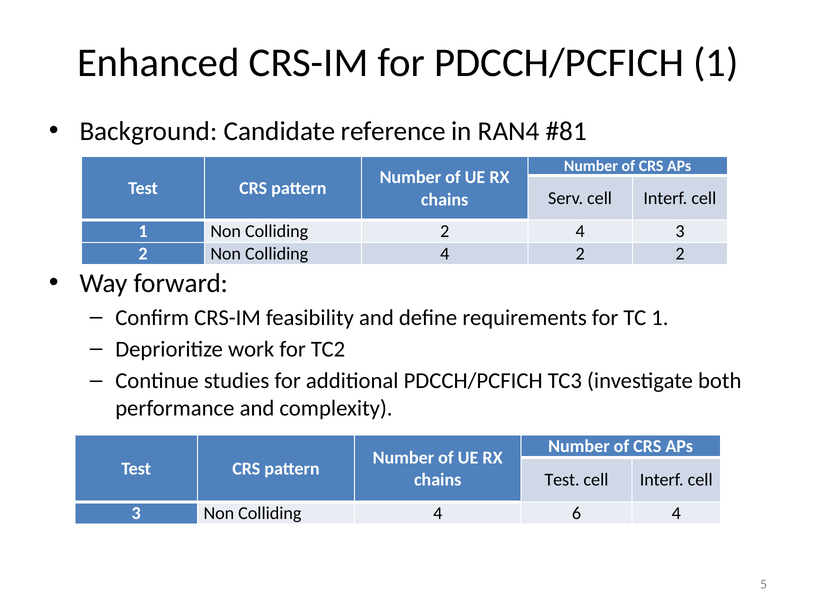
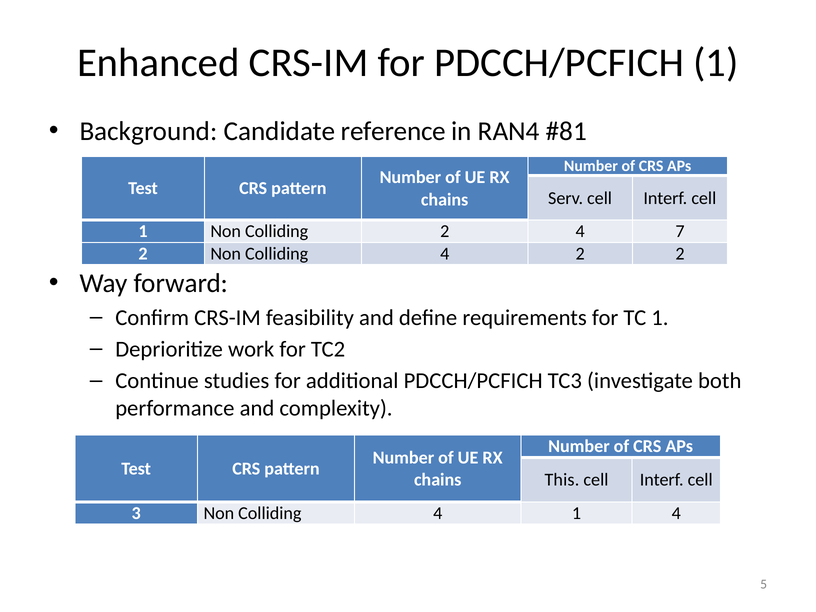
4 3: 3 -> 7
Test at (562, 480): Test -> This
4 6: 6 -> 1
